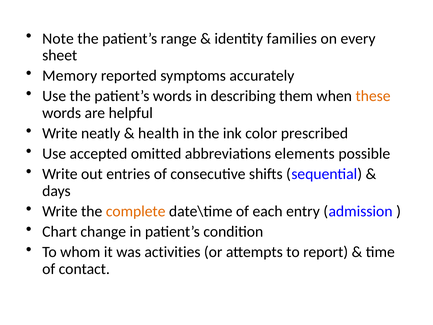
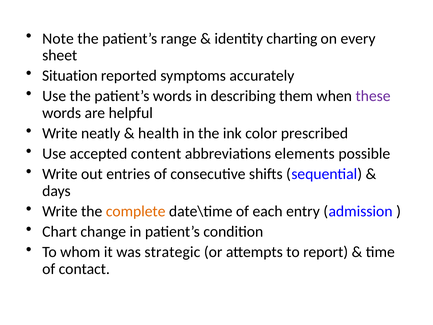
families: families -> charting
Memory: Memory -> Situation
these colour: orange -> purple
omitted: omitted -> content
activities: activities -> strategic
